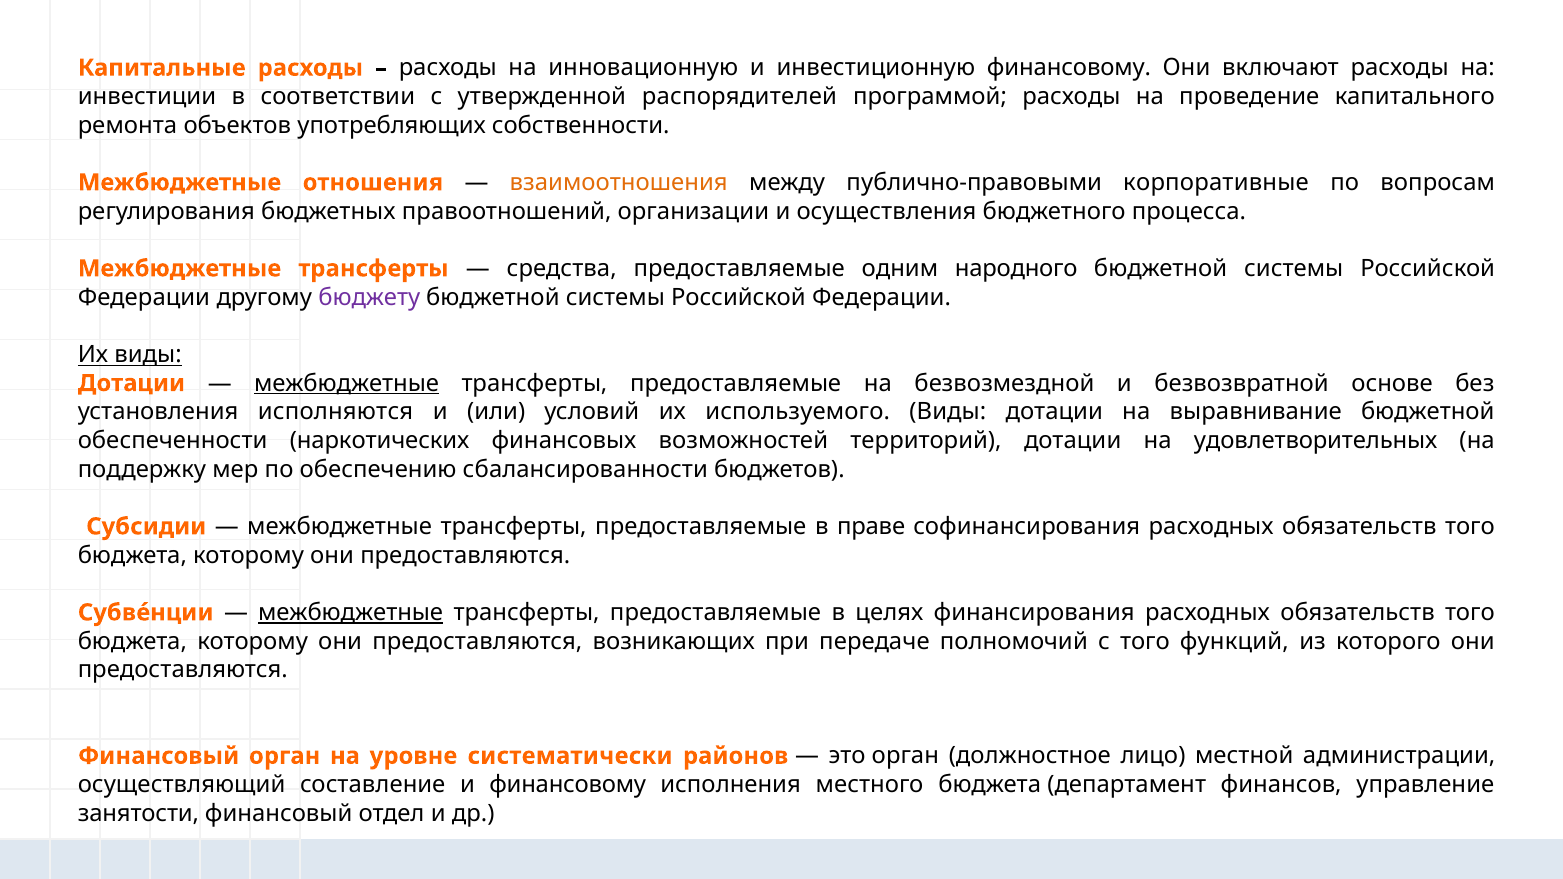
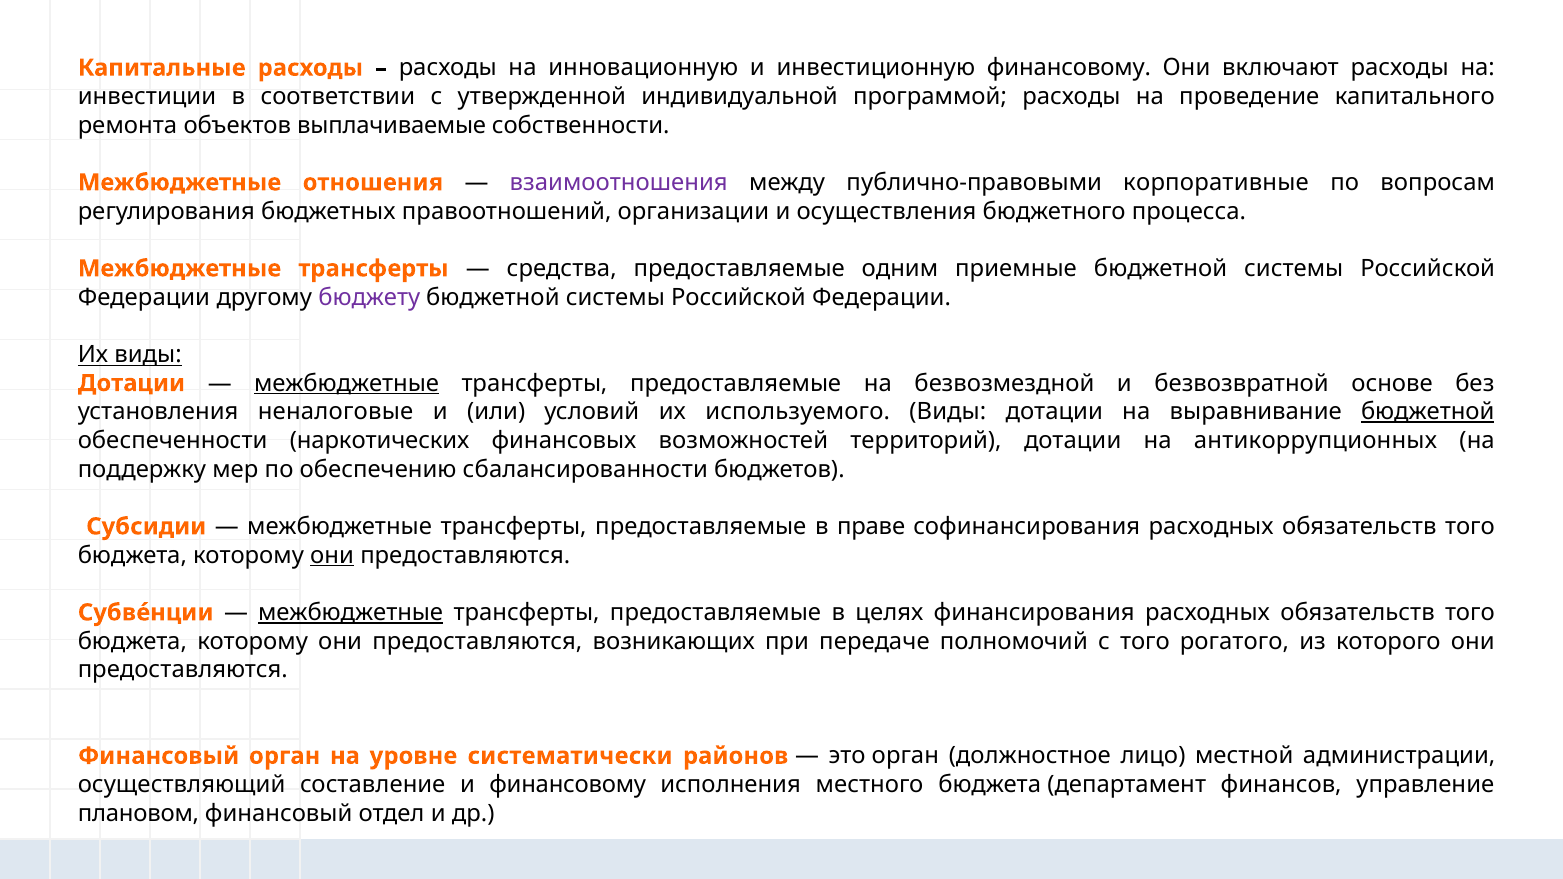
распорядителей: распорядителей -> индивидуальной
употребляющих: употребляющих -> выплачиваемые
взаимоотношения colour: orange -> purple
народного: народного -> приемные
исполняются: исполняются -> неналоговые
бюджетной at (1428, 412) underline: none -> present
удовлетворительных: удовлетворительных -> антикоррупционных
они at (332, 555) underline: none -> present
функций: функций -> рогатого
занятости: занятости -> плановом
